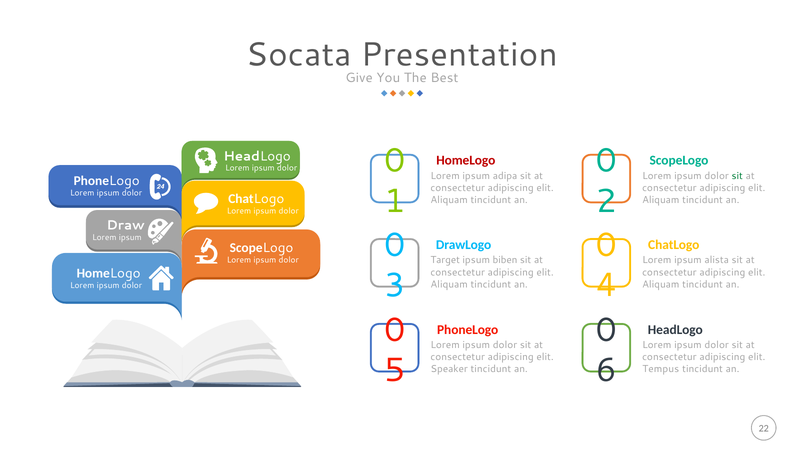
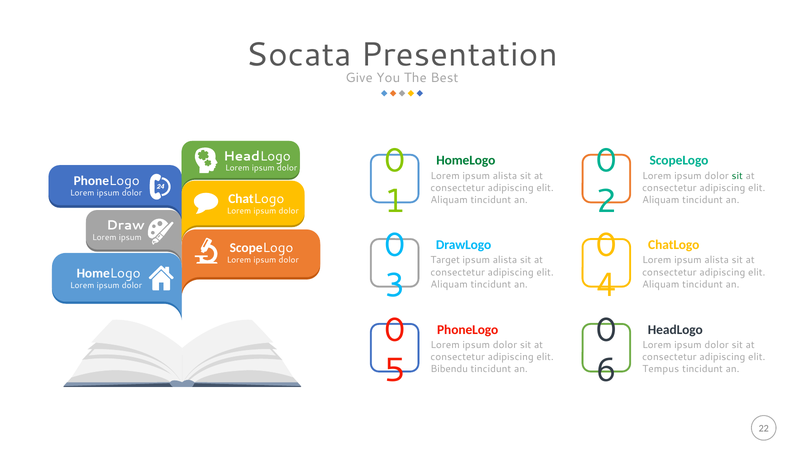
HomeLogo at (466, 161) colour: red -> green
adipa at (505, 176): adipa -> alista
biben at (505, 260): biben -> alista
Speaker: Speaker -> Bibendu
